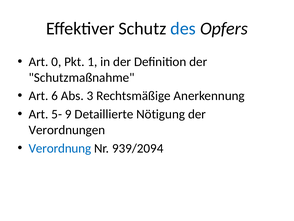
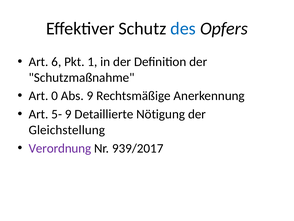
0: 0 -> 6
6: 6 -> 0
Abs 3: 3 -> 9
Verordnungen: Verordnungen -> Gleichstellung
Verordnung colour: blue -> purple
939/2094: 939/2094 -> 939/2017
